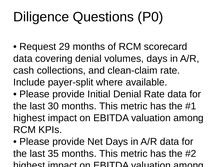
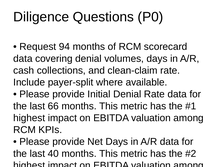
29: 29 -> 94
30: 30 -> 66
35: 35 -> 40
